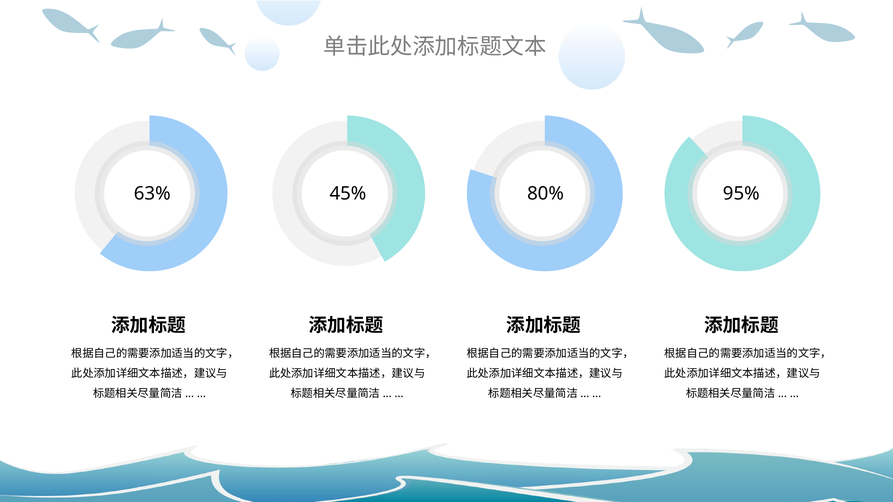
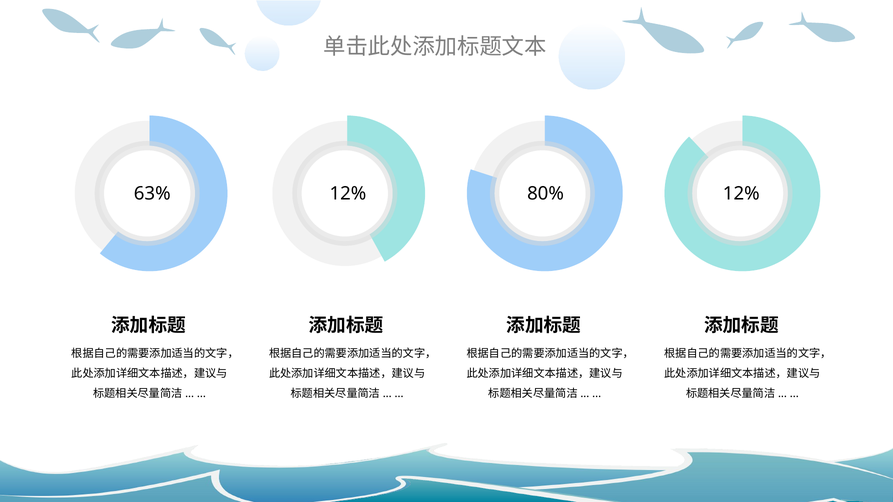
63% 45%: 45% -> 12%
80% 95%: 95% -> 12%
